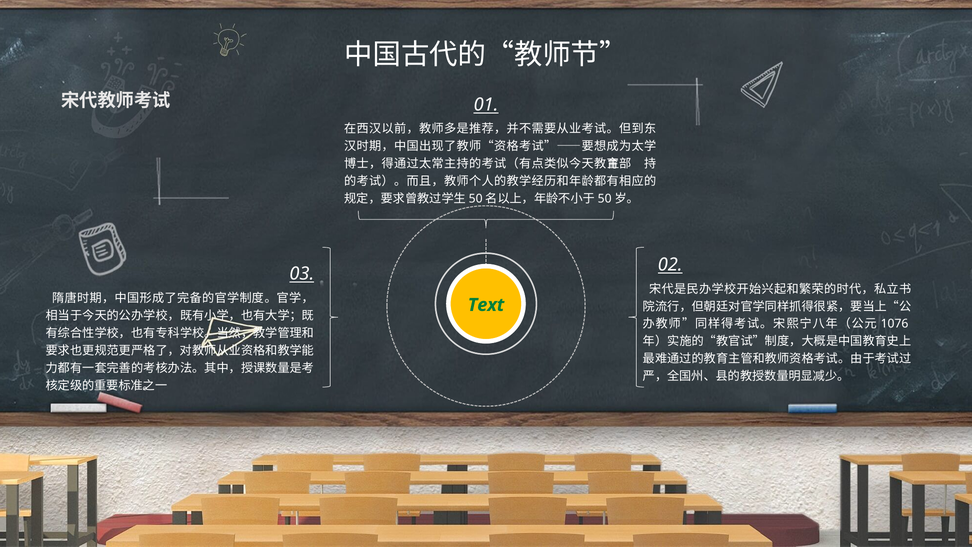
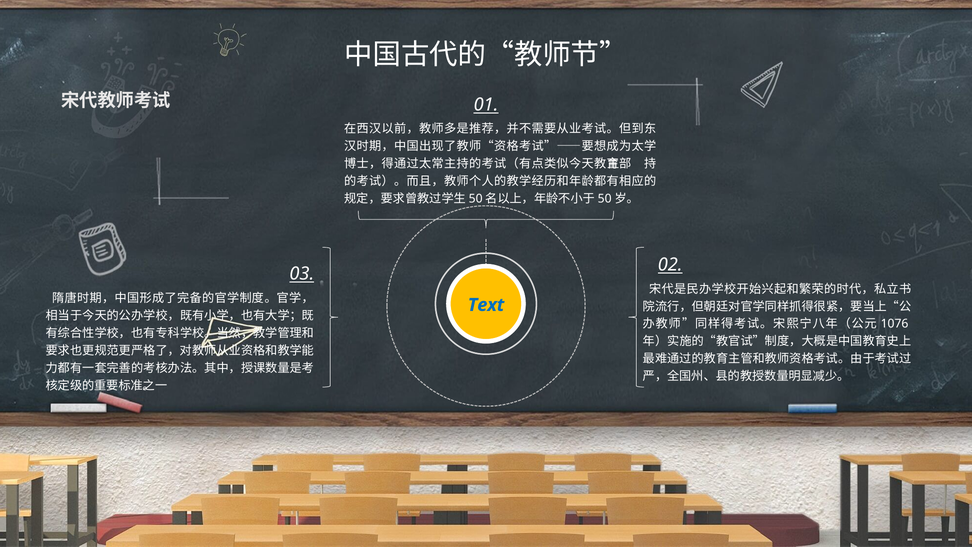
Text colour: green -> blue
